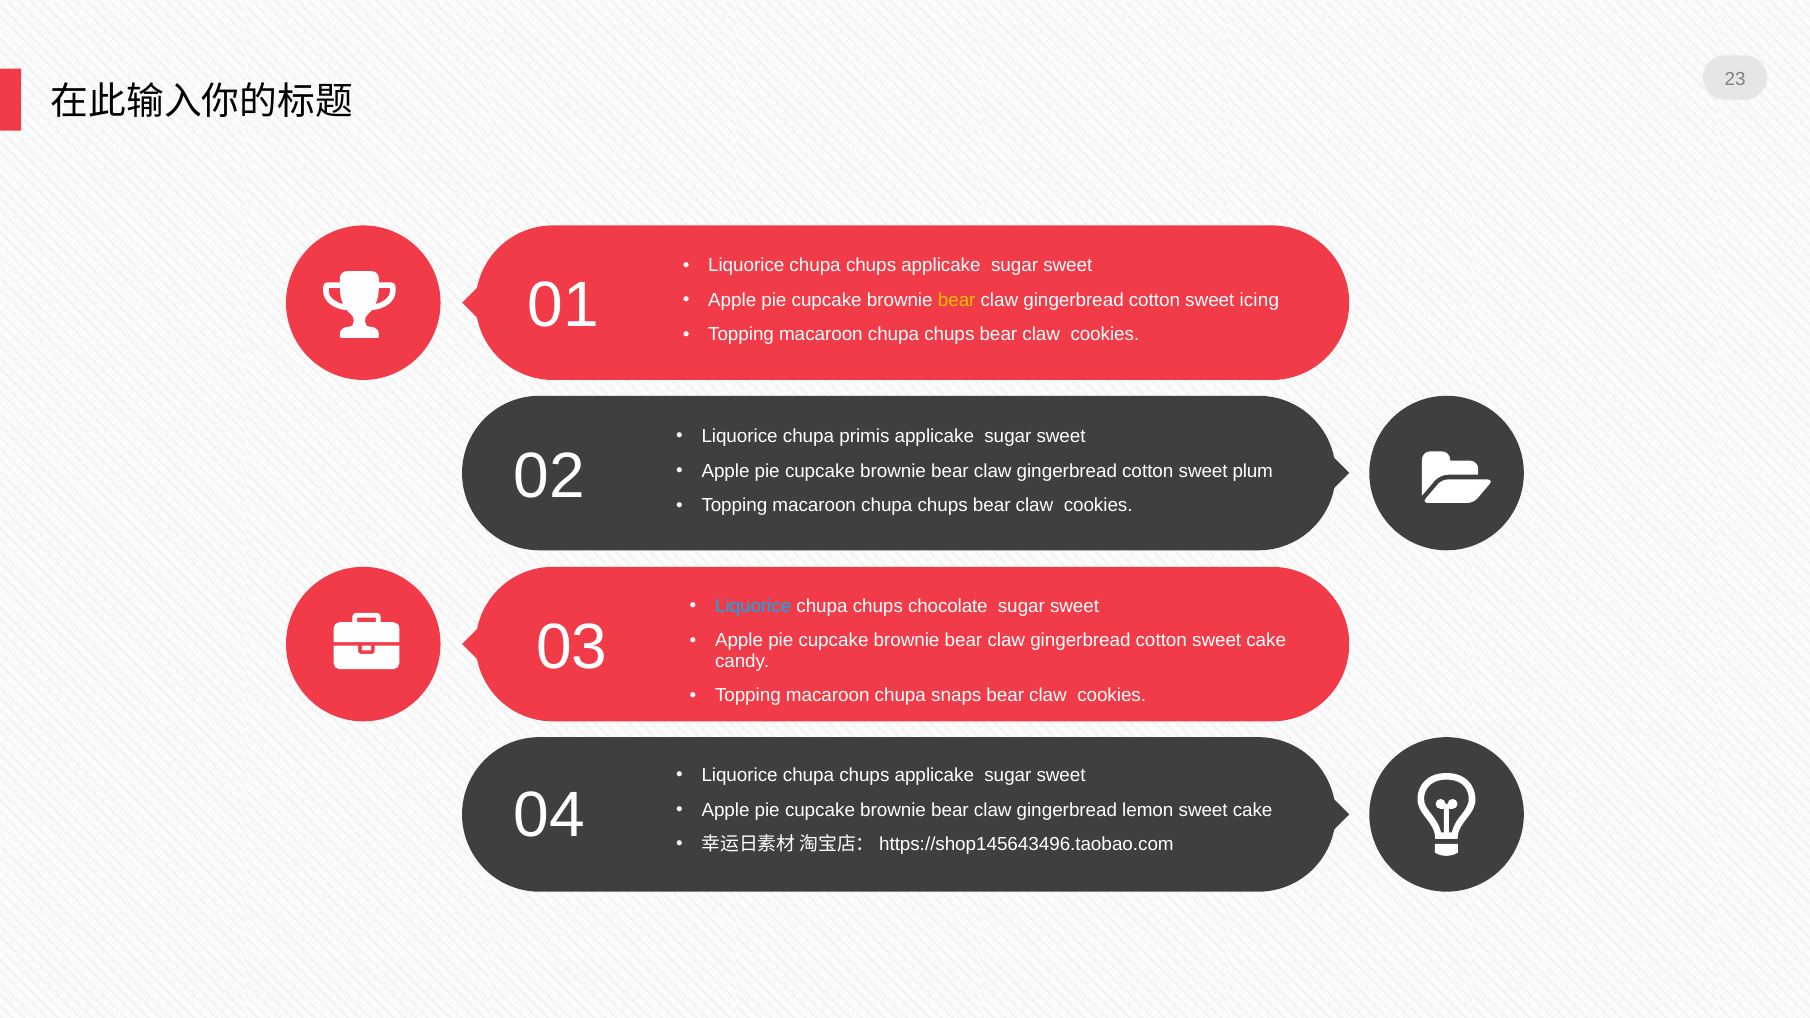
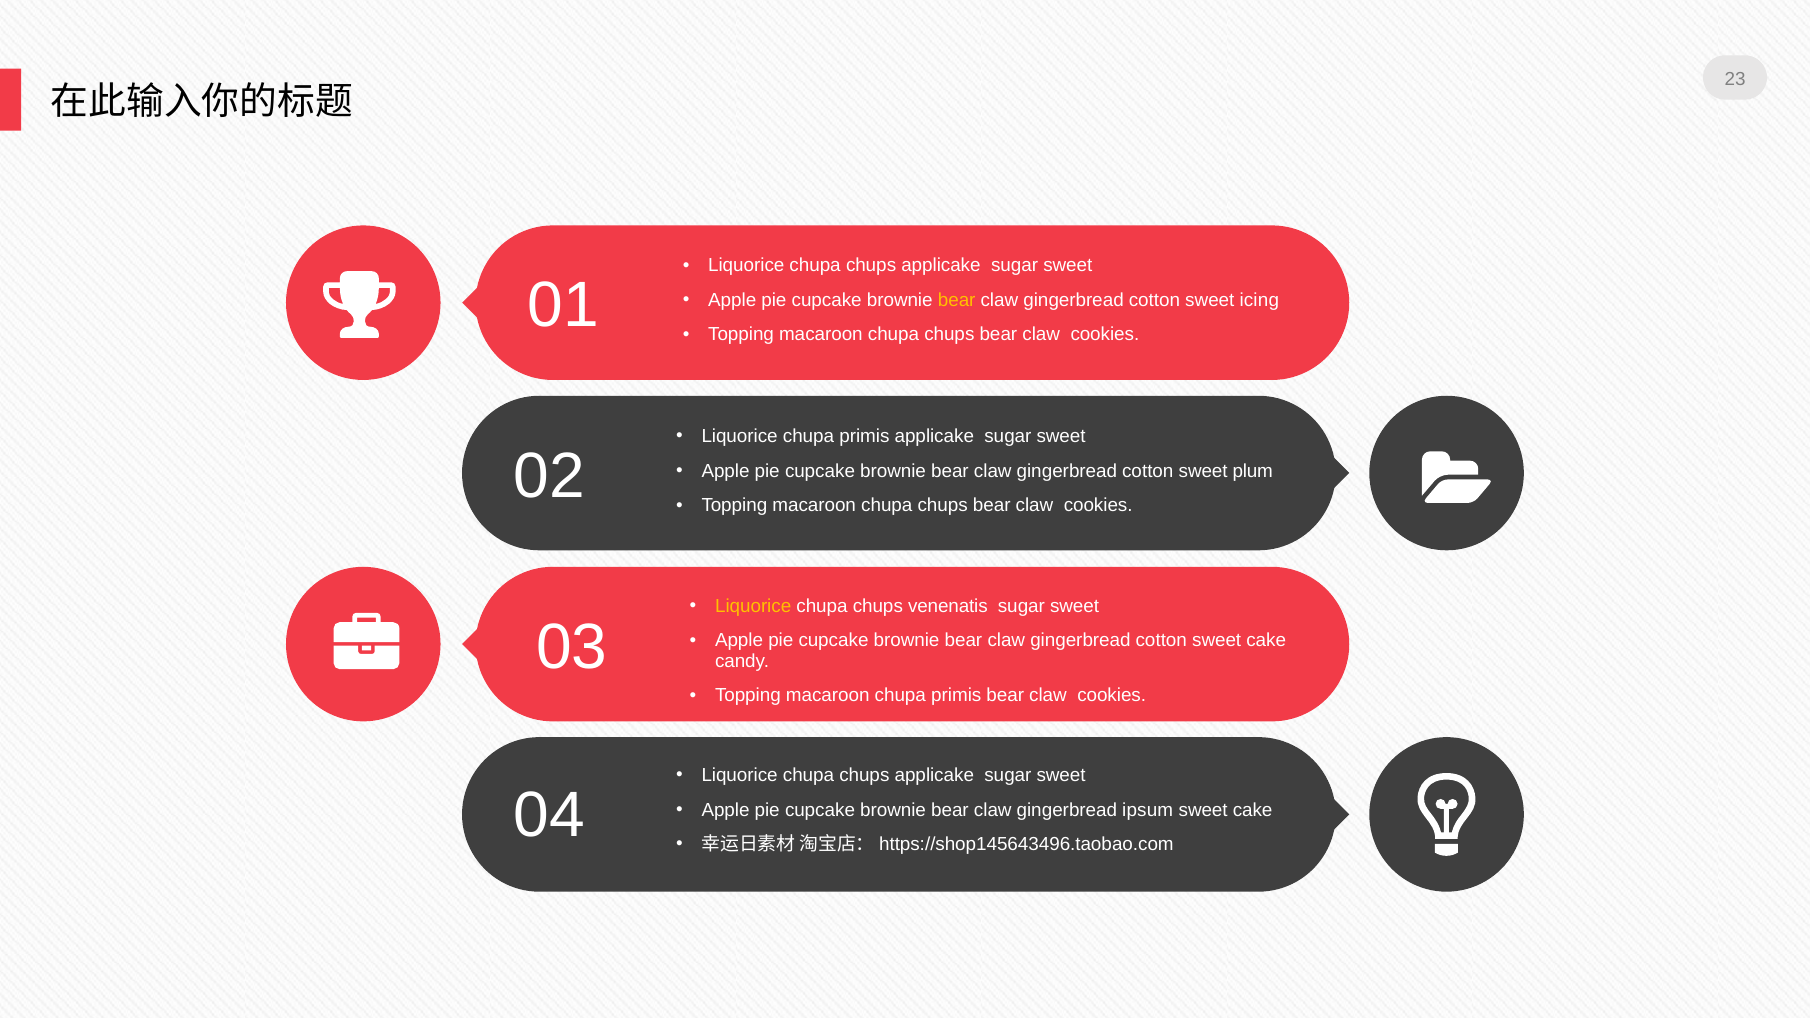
Liquorice at (753, 606) colour: light blue -> yellow
chocolate: chocolate -> venenatis
macaroon chupa snaps: snaps -> primis
lemon: lemon -> ipsum
